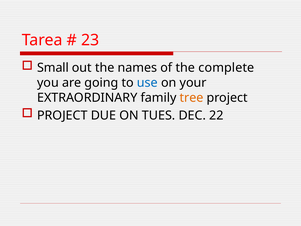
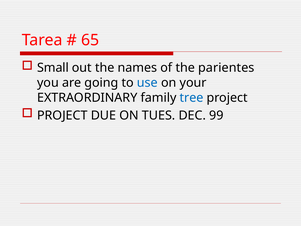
23: 23 -> 65
complete: complete -> parientes
tree colour: orange -> blue
22: 22 -> 99
